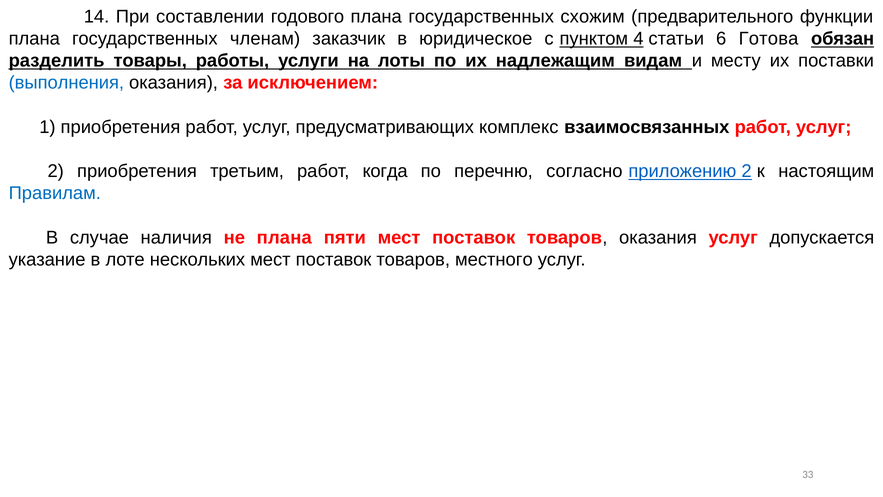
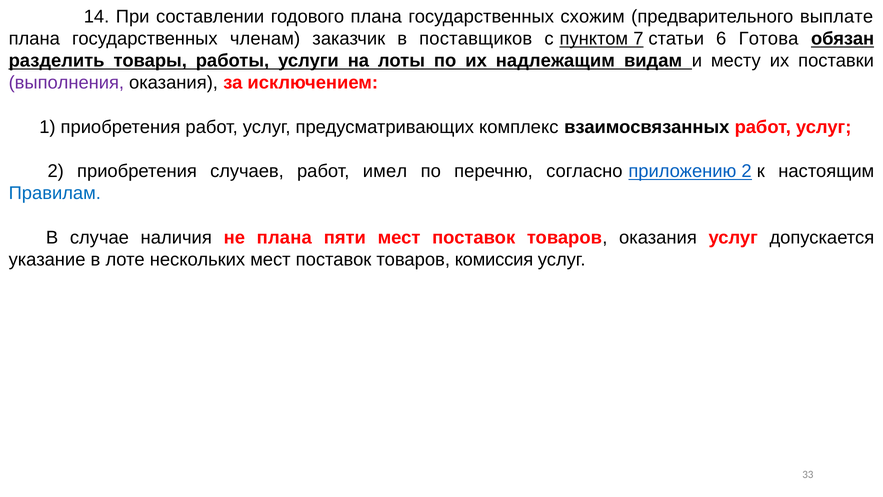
функции: функции -> выплате
юридическое: юридическое -> поставщиков
4: 4 -> 7
выполнения colour: blue -> purple
третьим: третьим -> случаев
когда: когда -> имел
местного: местного -> комиссия
